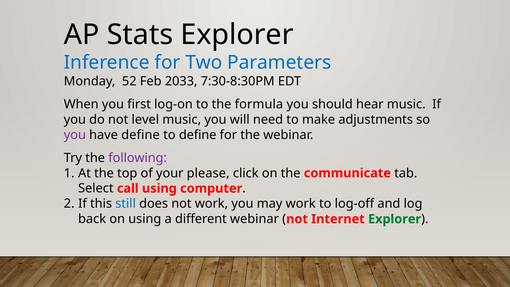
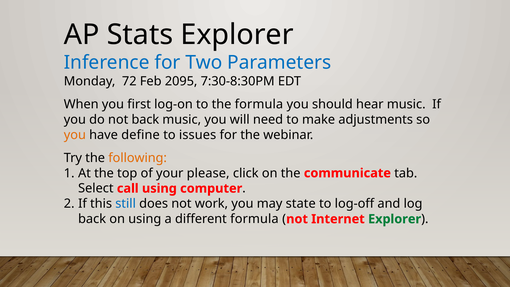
52: 52 -> 72
2033: 2033 -> 2095
not level: level -> back
you at (75, 135) colour: purple -> orange
to define: define -> issues
following colour: purple -> orange
may work: work -> state
different webinar: webinar -> formula
